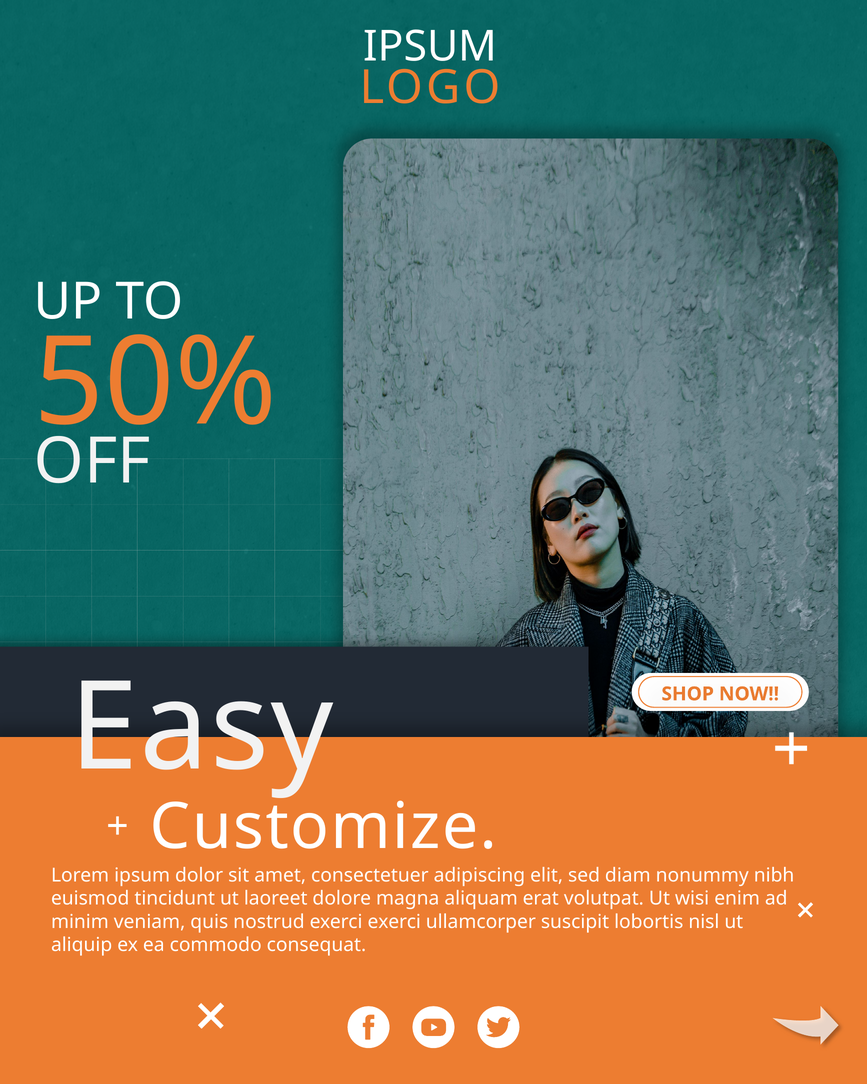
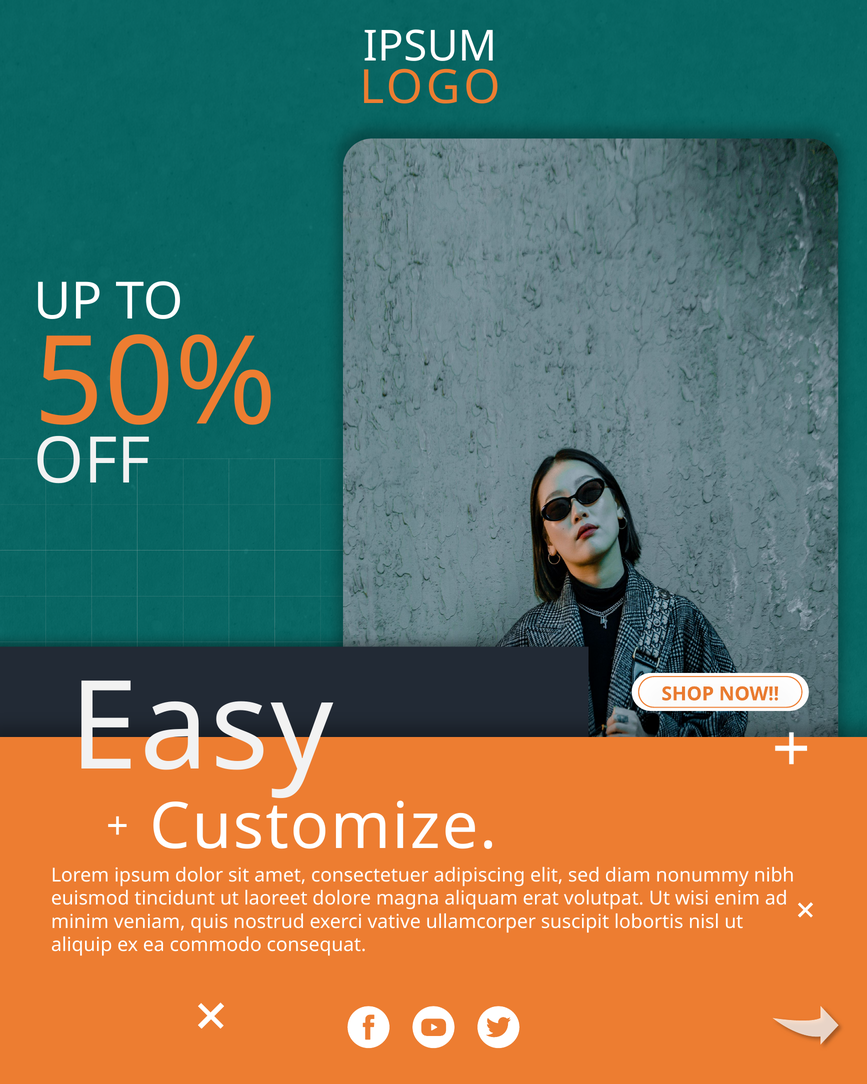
exerci exerci: exerci -> vative
